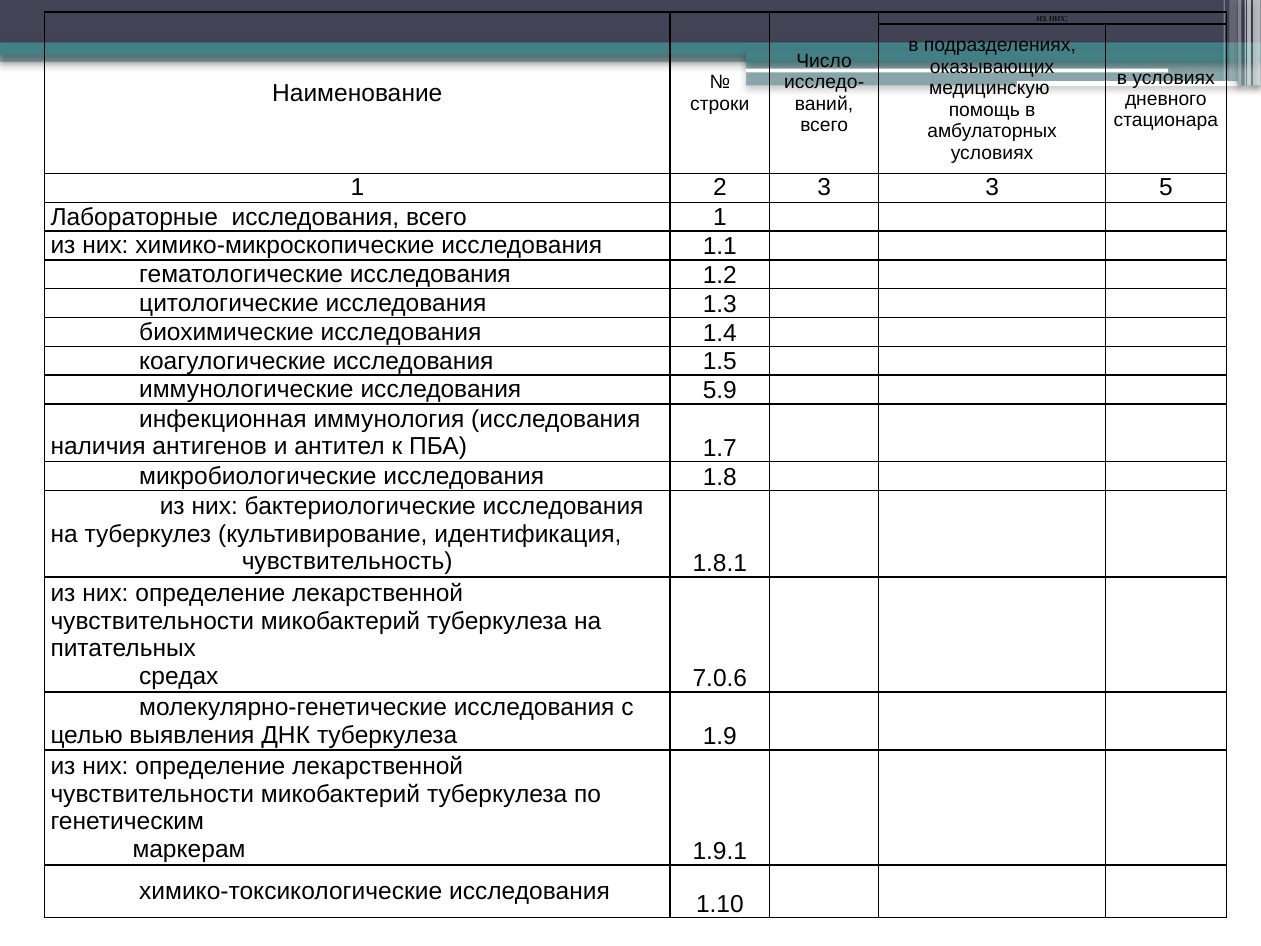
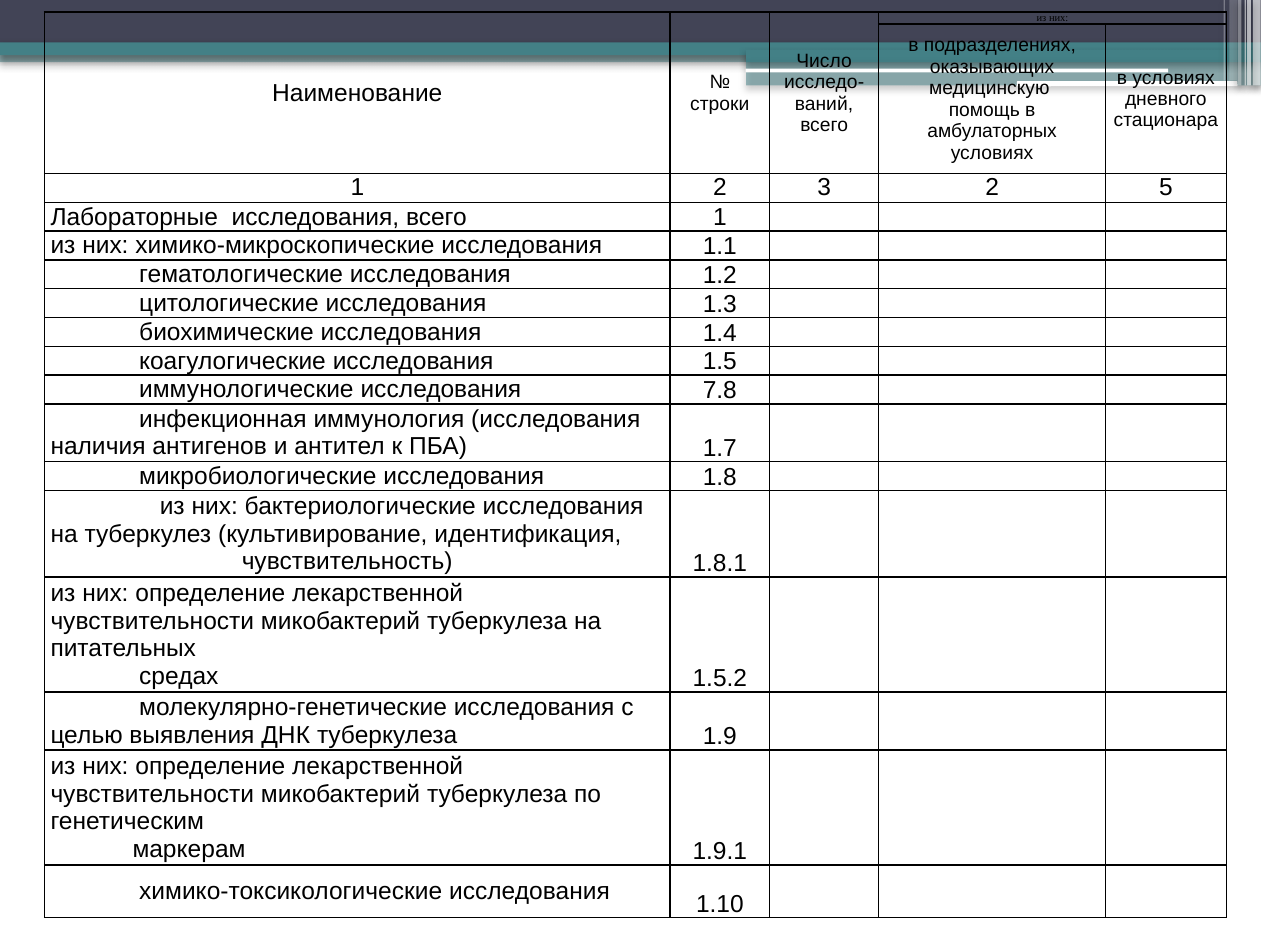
3 3: 3 -> 2
5.9: 5.9 -> 7.8
7.0.6: 7.0.6 -> 1.5.2
